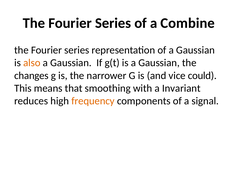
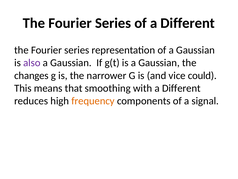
of a Combine: Combine -> Different
also colour: orange -> purple
with a Invariant: Invariant -> Different
